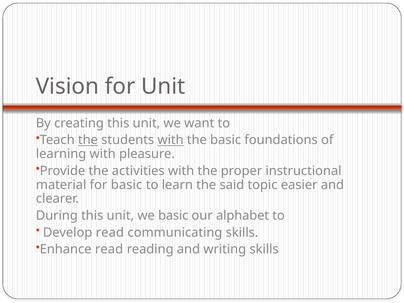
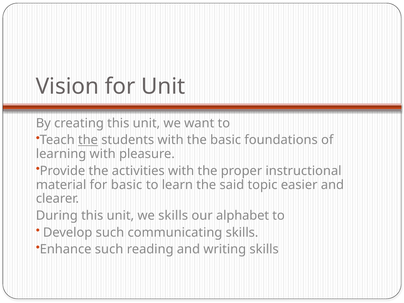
with at (171, 140) underline: present -> none
we basic: basic -> skills
Develop read: read -> such
Enhance read: read -> such
